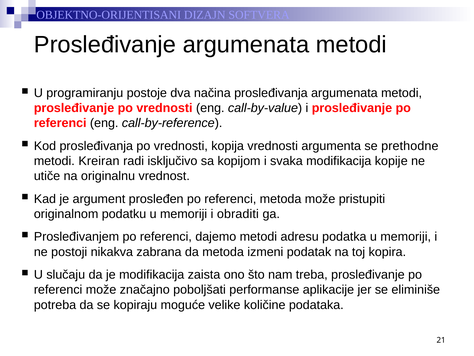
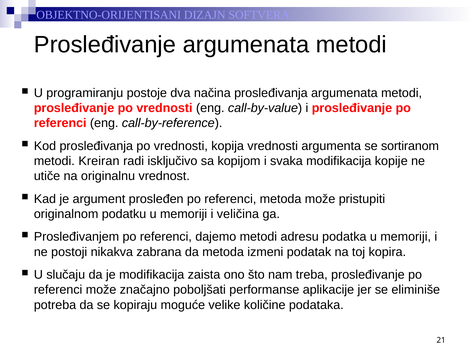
prethodne: prethodne -> sortiranom
obraditi: obraditi -> veličina
